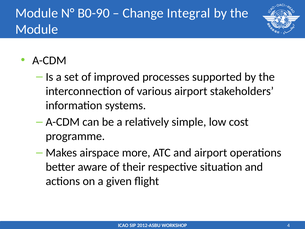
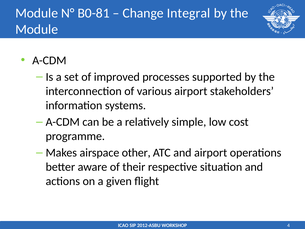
B0-90: B0-90 -> B0-81
more: more -> other
